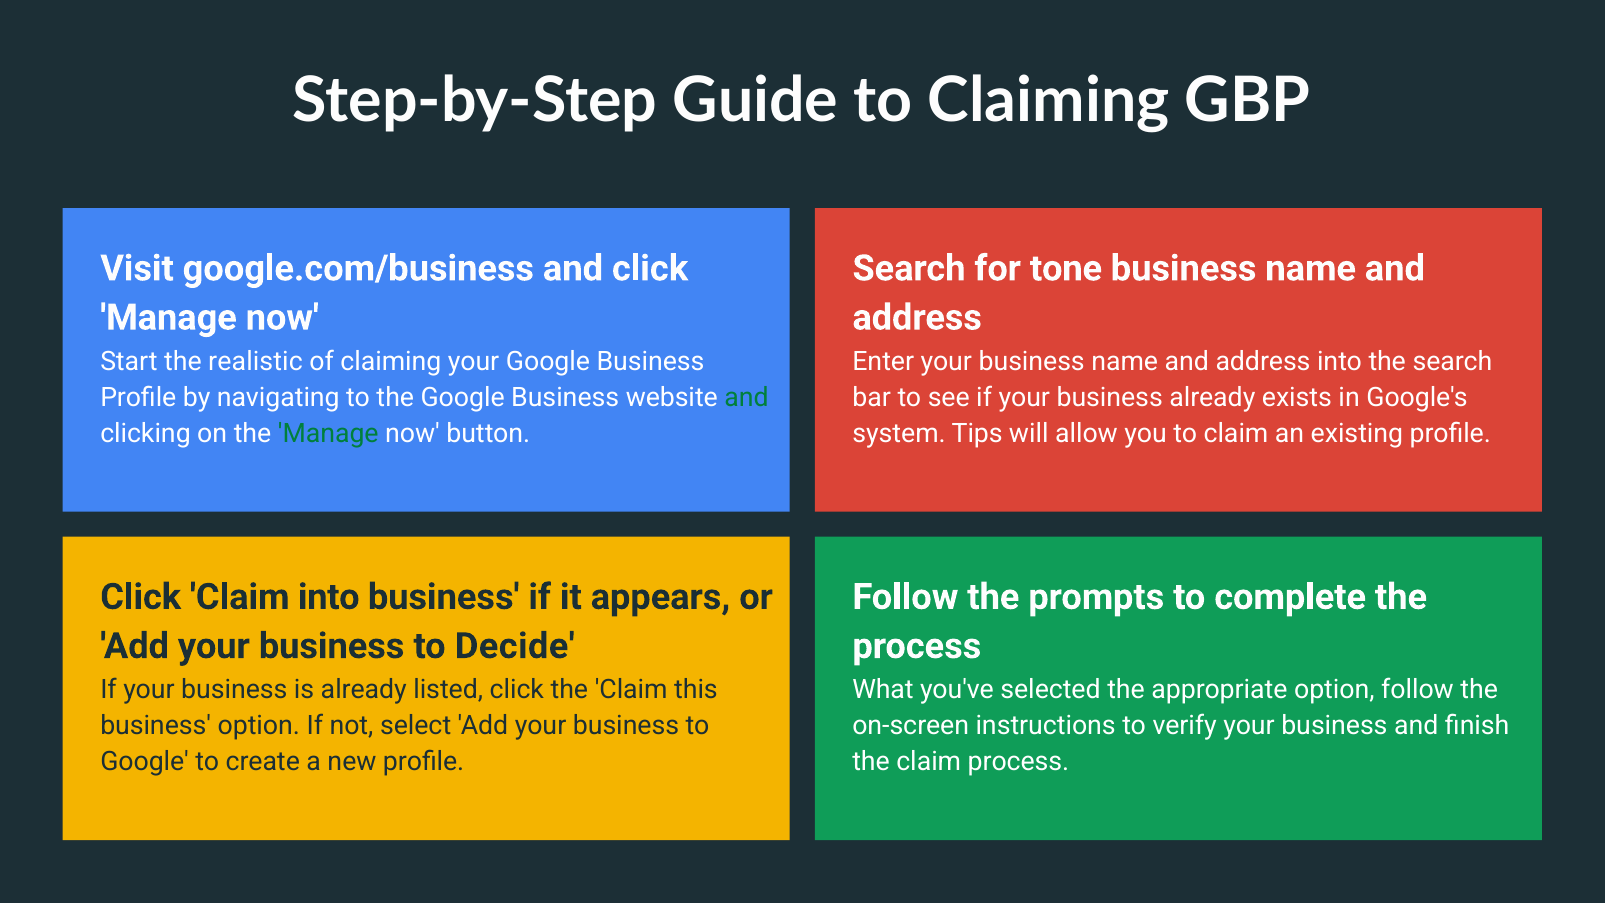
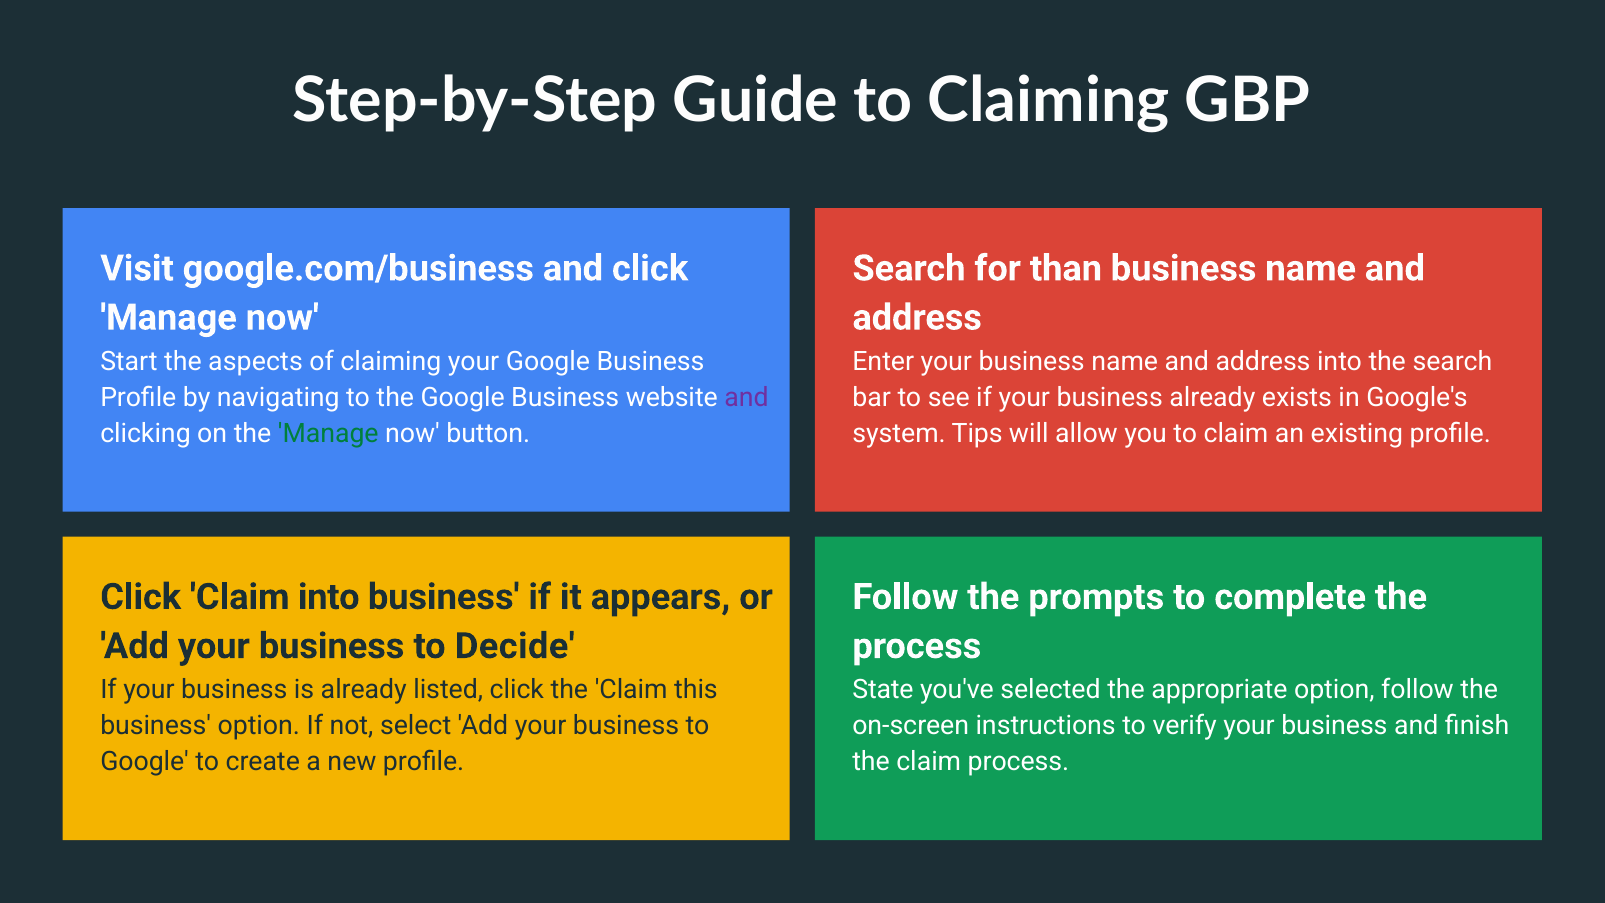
tone: tone -> than
realistic: realistic -> aspects
and at (747, 397) colour: green -> purple
What: What -> State
